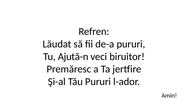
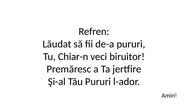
Ajută-n: Ajută-n -> Chiar-n
